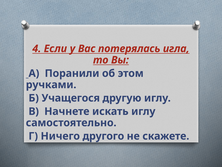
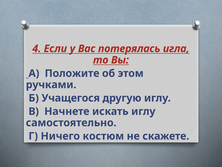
Поранили: Поранили -> Положите
другого: другого -> костюм
